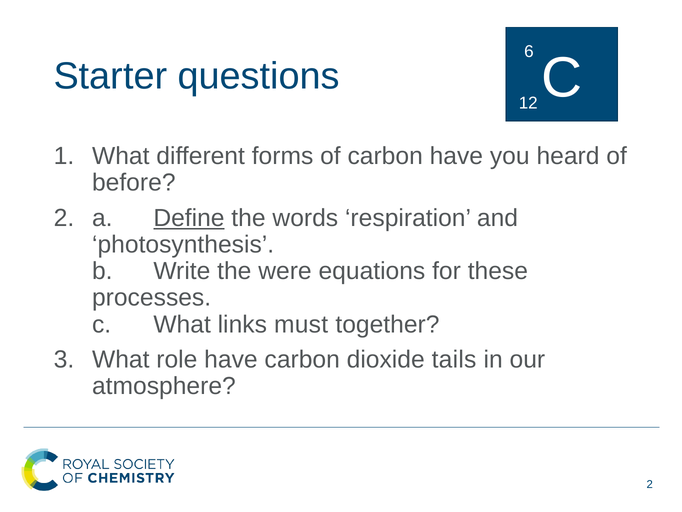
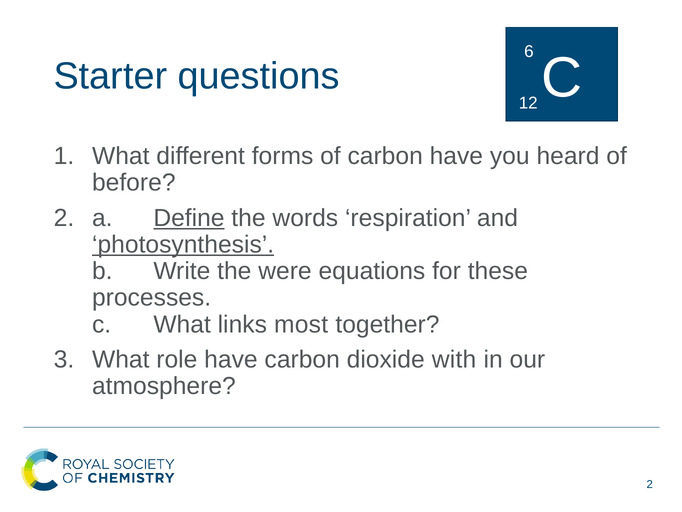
photosynthesis underline: none -> present
must: must -> most
tails: tails -> with
